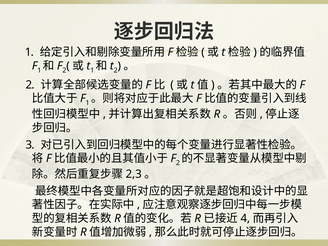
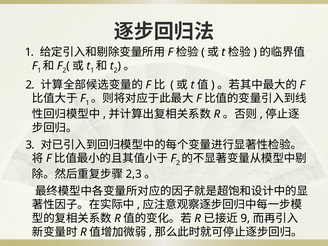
4: 4 -> 9
